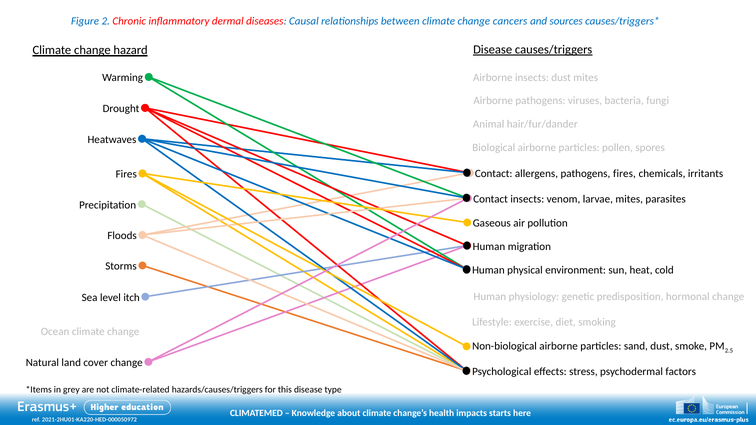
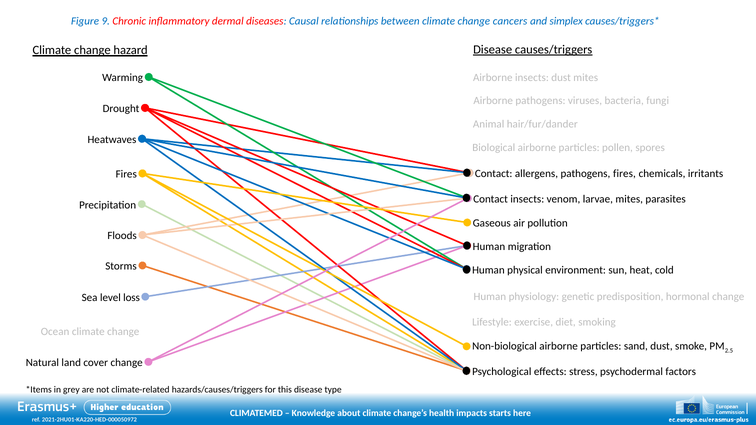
2: 2 -> 9
sources: sources -> simplex
itch: itch -> loss
